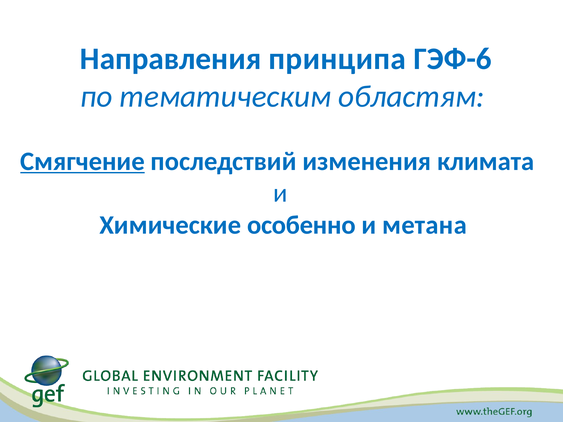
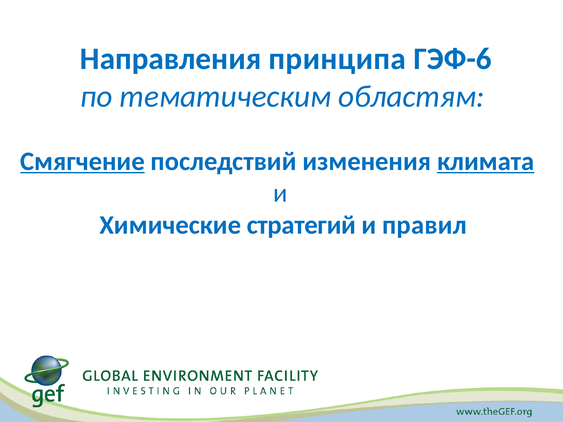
климата underline: none -> present
особенно: особенно -> стратегий
метана: метана -> правил
